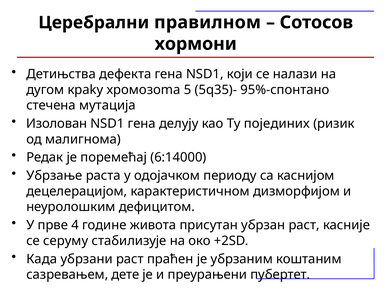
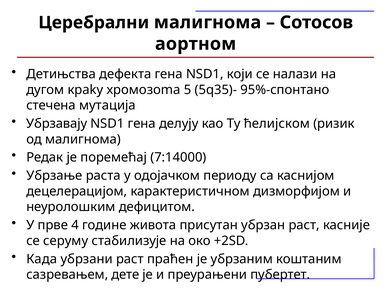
Церебрални правилном: правилном -> малигнома
хормони: хормони -> аортном
Изолован: Изолован -> Убрзавају
појединих: појединих -> ћелијском
6:14000: 6:14000 -> 7:14000
